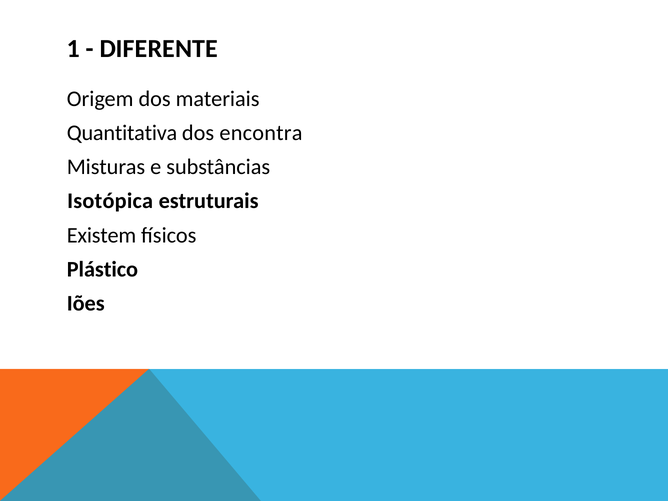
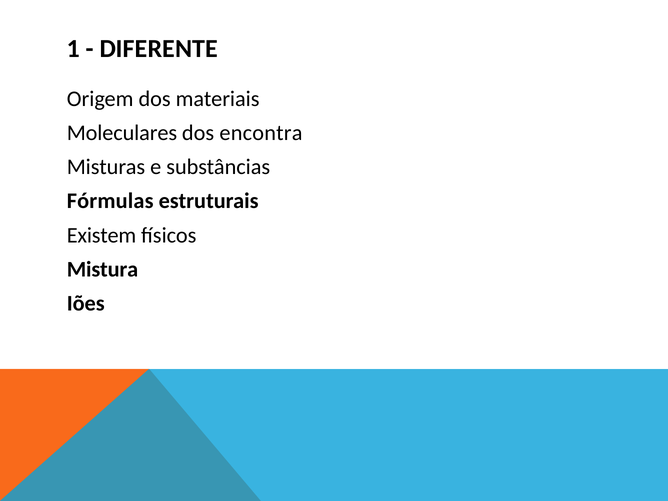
Quantitativa: Quantitativa -> Moleculares
Isotópica: Isotópica -> Fórmulas
Plástico: Plástico -> Mistura
